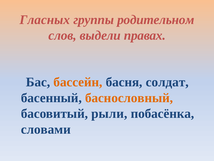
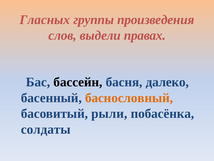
родительном: родительном -> произведения
бассейн colour: orange -> black
солдат: солдат -> далеко
словами: словами -> солдаты
